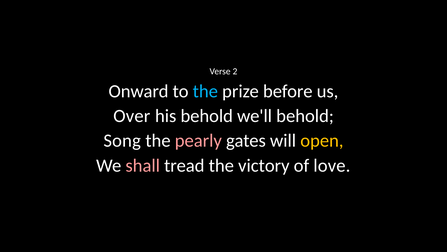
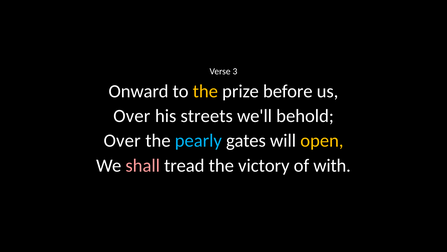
2: 2 -> 3
the at (205, 91) colour: light blue -> yellow
his behold: behold -> streets
Song at (122, 141): Song -> Over
pearly colour: pink -> light blue
love: love -> with
